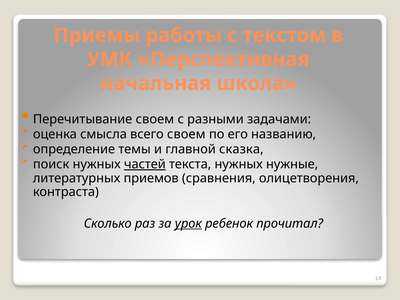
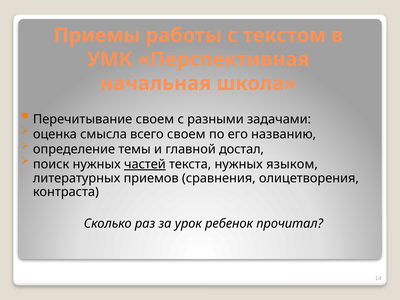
сказка: сказка -> достал
нужные: нужные -> языком
урок underline: present -> none
